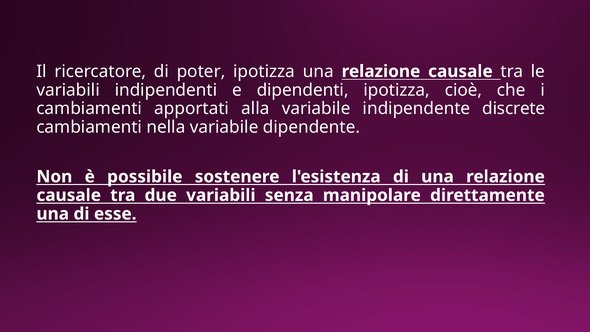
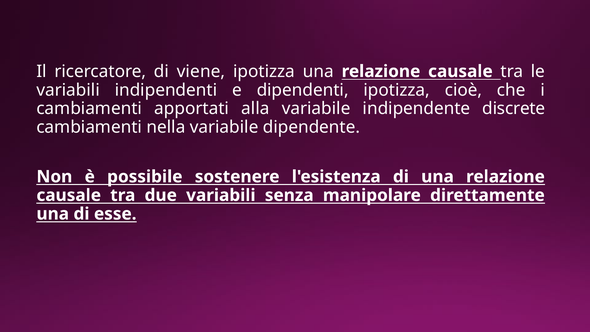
poter: poter -> viene
